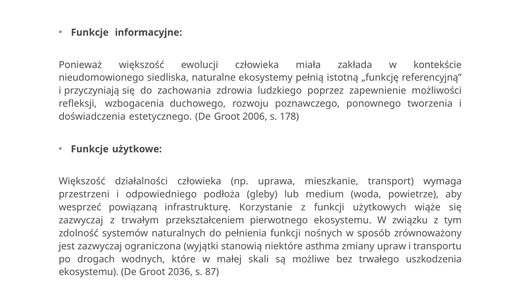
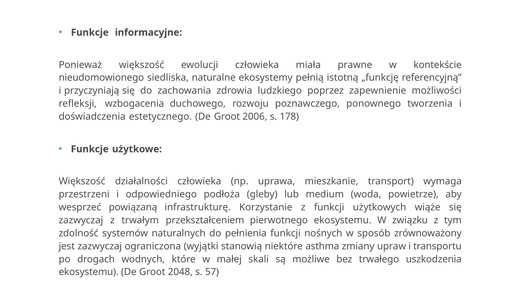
zakłada: zakłada -> prawne
2036: 2036 -> 2048
87: 87 -> 57
